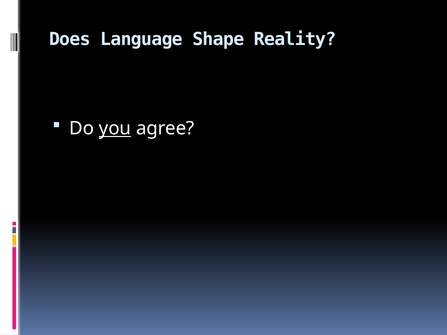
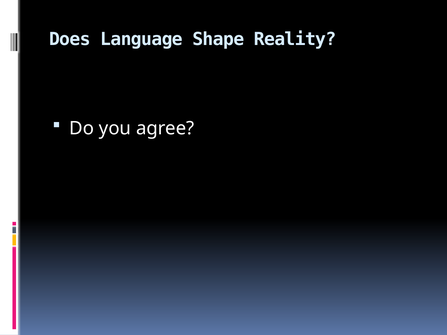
you underline: present -> none
